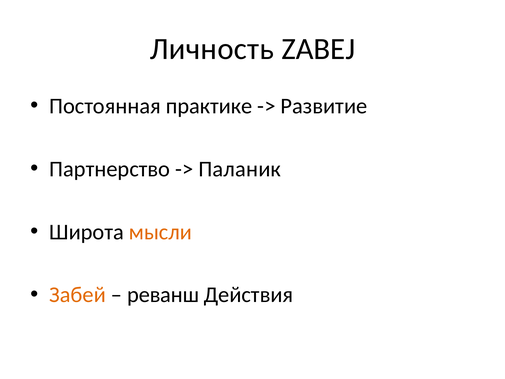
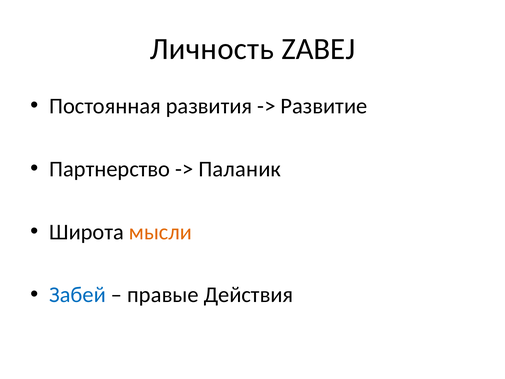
практике: практике -> развития
Забей colour: orange -> blue
реванш: реванш -> правые
